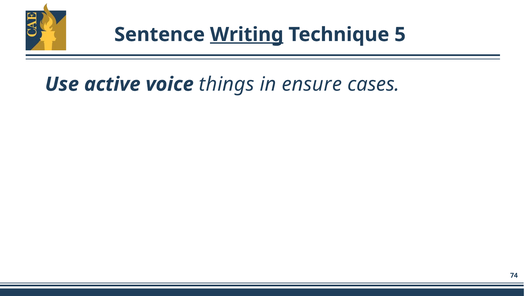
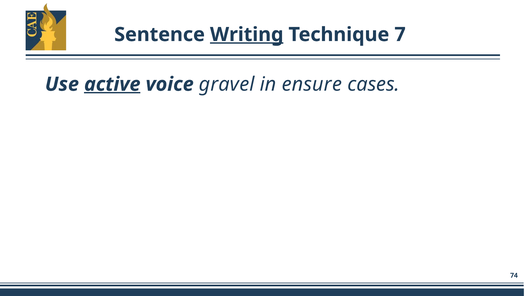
5: 5 -> 7
active underline: none -> present
things: things -> gravel
